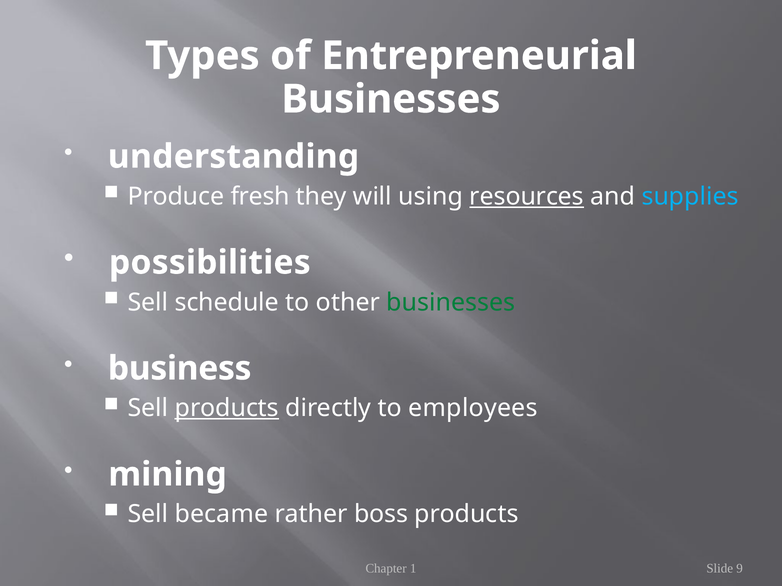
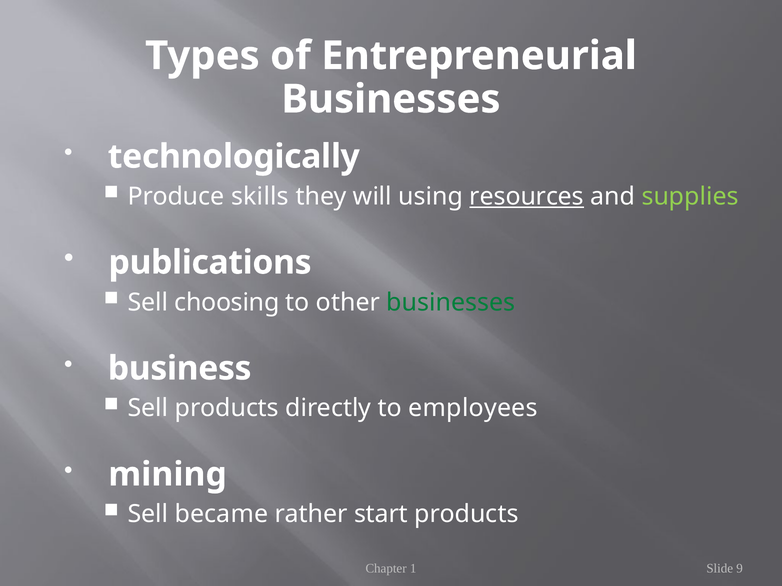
understanding: understanding -> technologically
fresh: fresh -> skills
supplies colour: light blue -> light green
possibilities: possibilities -> publications
schedule: schedule -> choosing
products at (227, 409) underline: present -> none
boss: boss -> start
